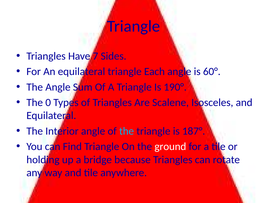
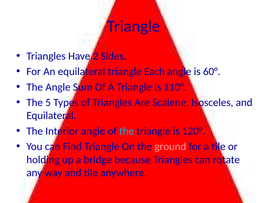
7: 7 -> 2
190°: 190° -> 110°
0: 0 -> 5
187°: 187° -> 120°
ground colour: white -> pink
